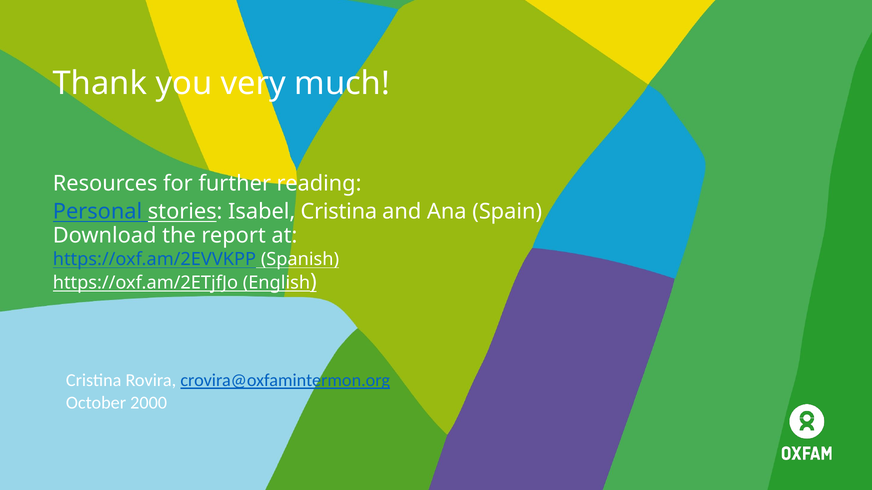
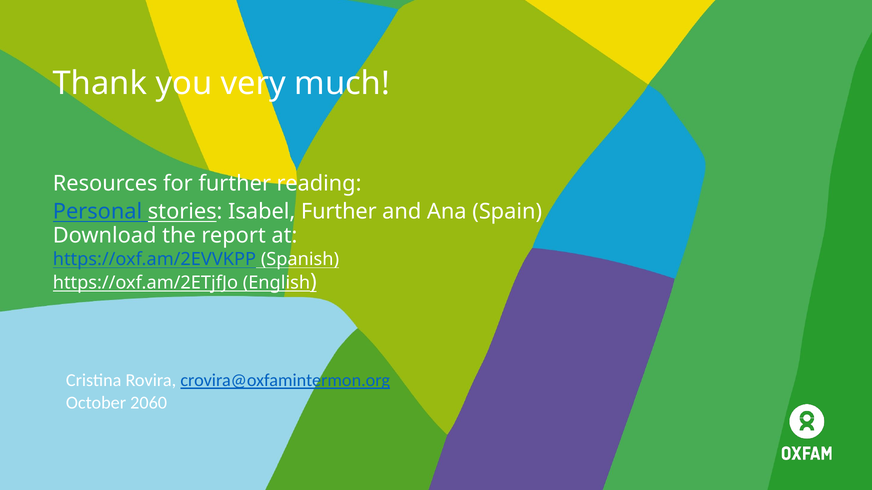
Isabel Cristina: Cristina -> Further
2000: 2000 -> 2060
